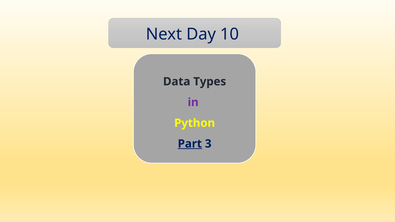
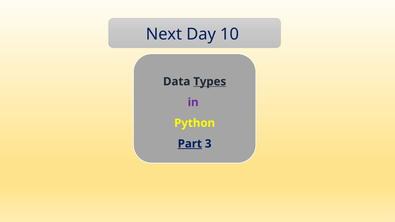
Types underline: none -> present
